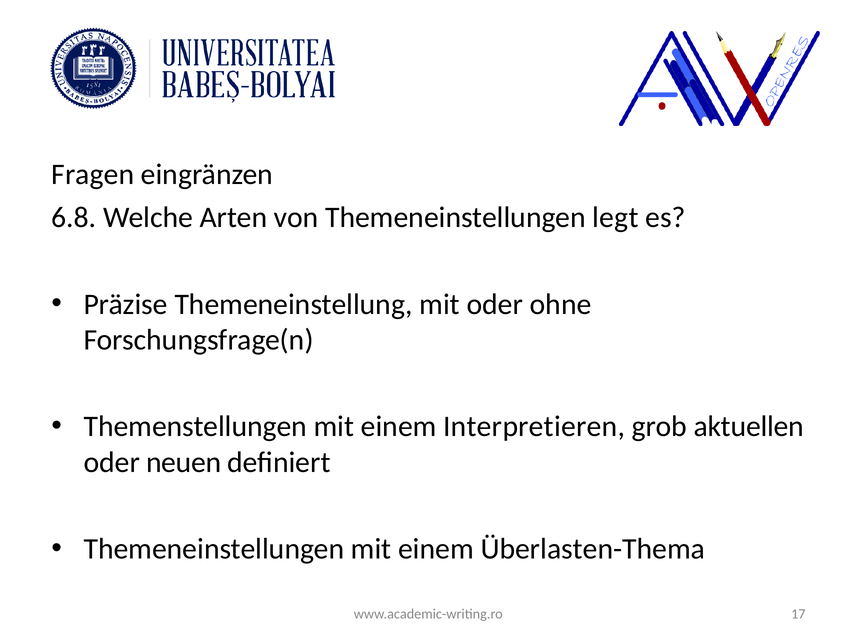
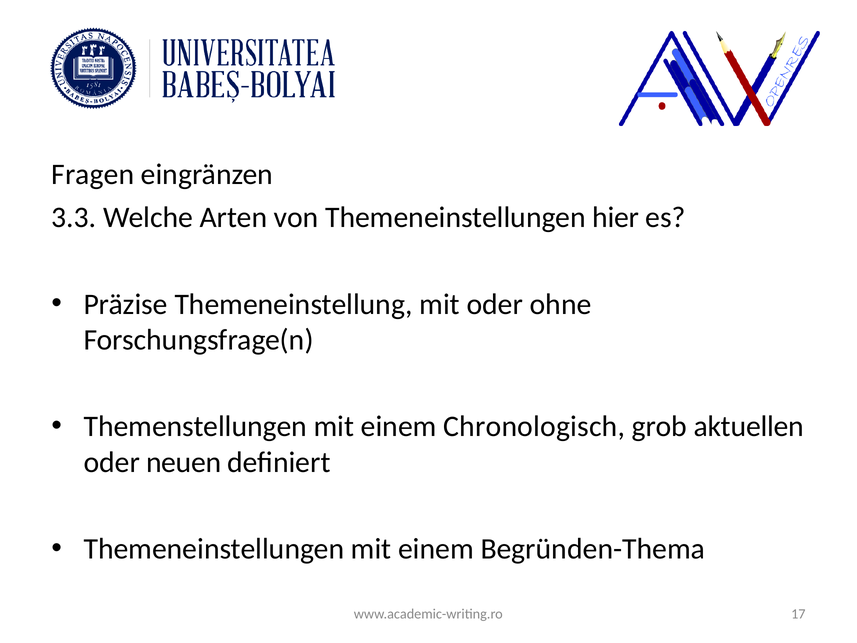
6.8: 6.8 -> 3.3
legt: legt -> hier
Interpretieren: Interpretieren -> Chronologisch
Überlasten-Thema: Überlasten-Thema -> Begründen-Thema
